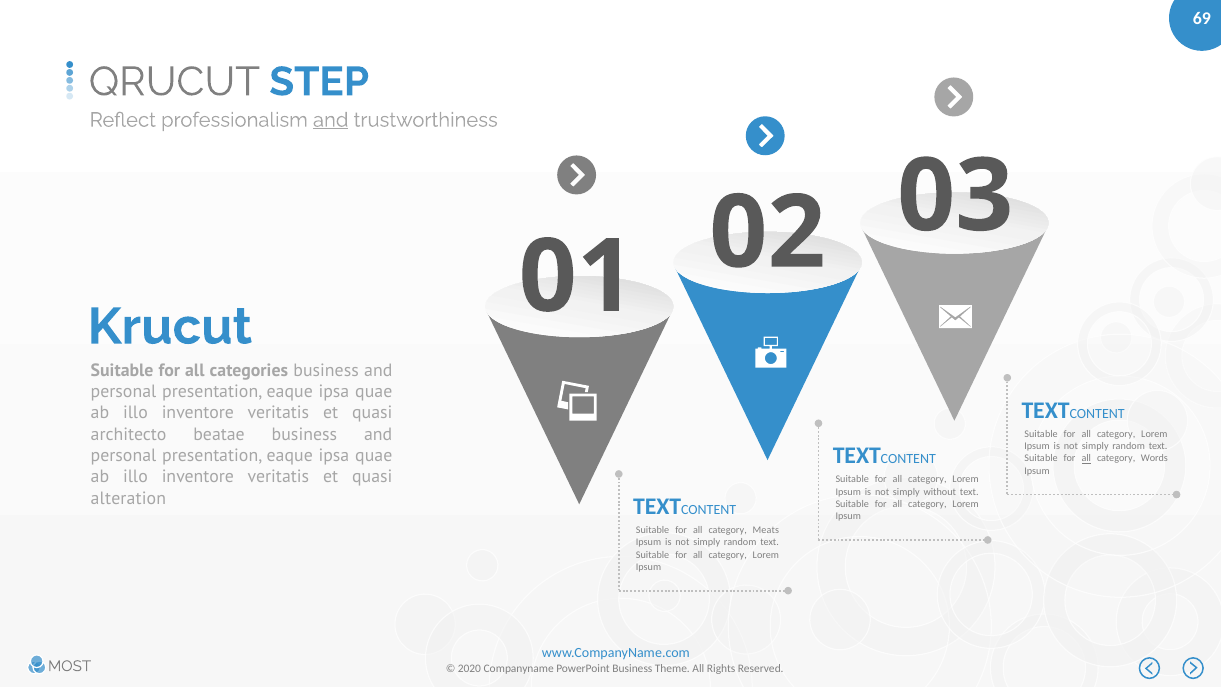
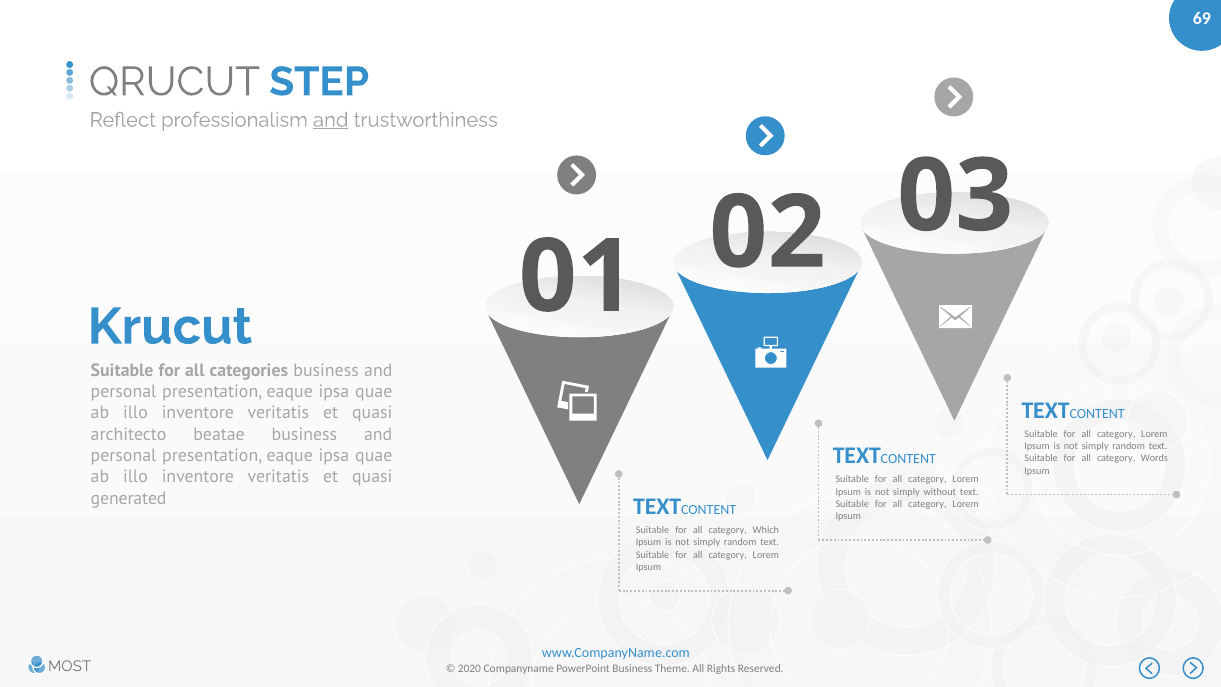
all at (1086, 458) underline: present -> none
alteration: alteration -> generated
Meats: Meats -> Which
